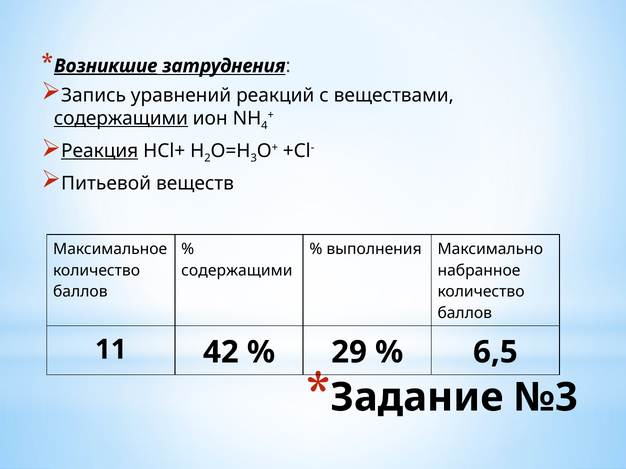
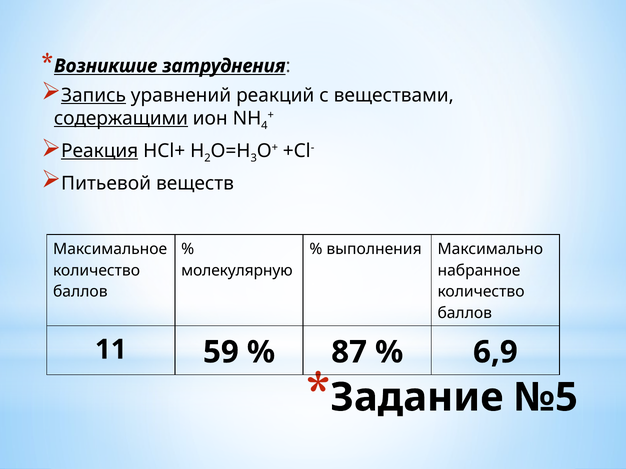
Возникшие underline: present -> none
Запись underline: none -> present
содержащими at (237, 271): содержащими -> молекулярную
42: 42 -> 59
29: 29 -> 87
6,5: 6,5 -> 6,9
№3: №3 -> №5
